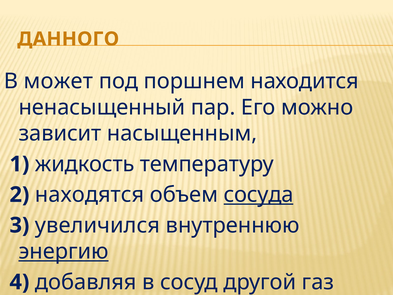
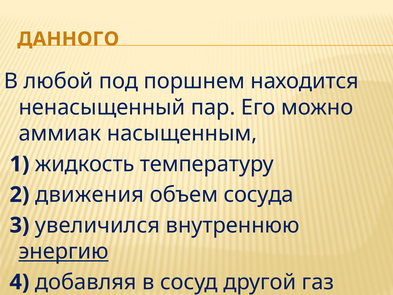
может: может -> любой
зависит: зависит -> аммиак
находятся: находятся -> движения
сосуда underline: present -> none
